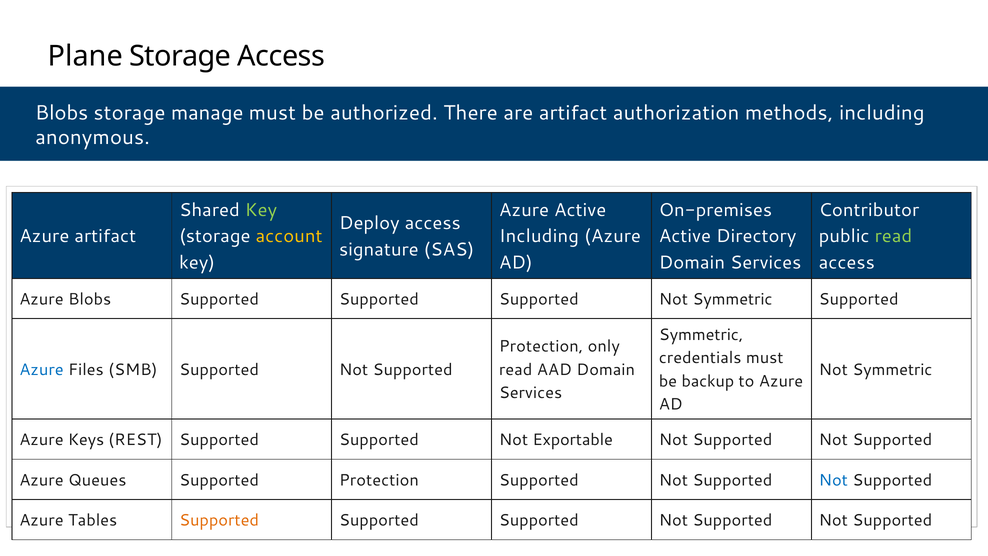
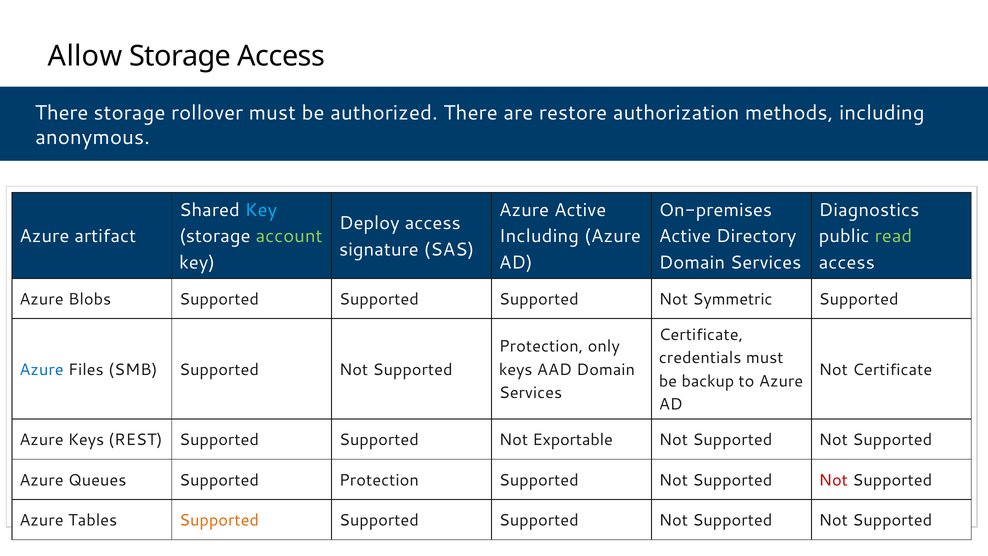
Plane: Plane -> Allow
Blobs at (62, 113): Blobs -> There
manage: manage -> rollover
are artifact: artifact -> restore
Key at (261, 210) colour: light green -> light blue
Contributor: Contributor -> Diagnostics
account colour: yellow -> light green
Symmetric at (701, 335): Symmetric -> Certificate
read at (516, 369): read -> keys
Symmetric at (892, 369): Symmetric -> Certificate
Not at (833, 480) colour: blue -> red
